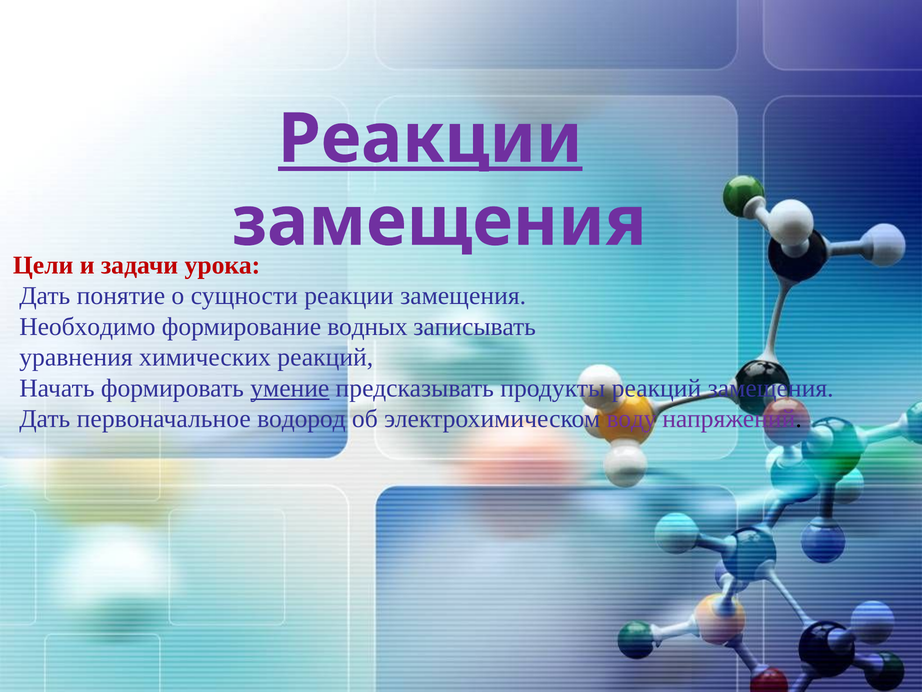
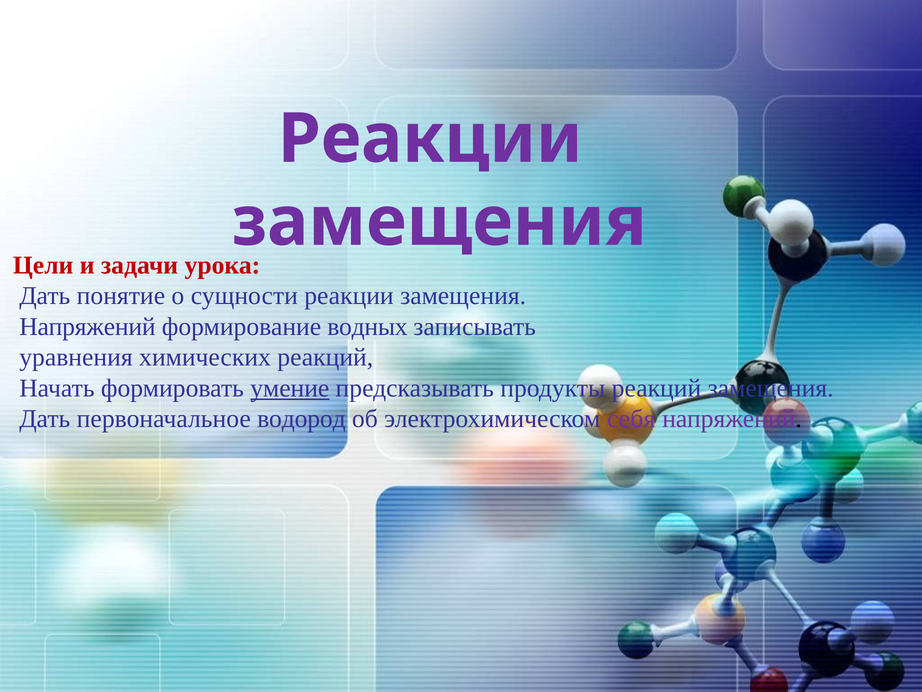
Реакции at (430, 139) underline: present -> none
Необходимо at (87, 326): Необходимо -> Напряжений
воду: воду -> себя
